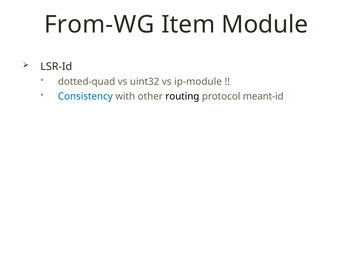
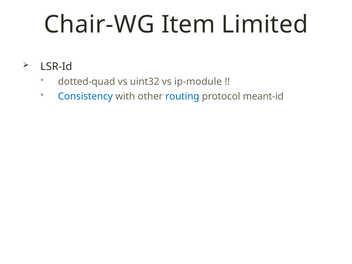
From-WG: From-WG -> Chair-WG
Module: Module -> Limited
routing colour: black -> blue
